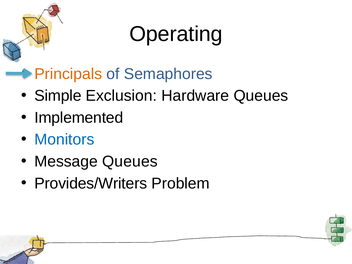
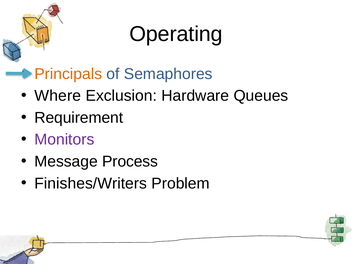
Simple: Simple -> Where
Implemented: Implemented -> Requirement
Monitors colour: blue -> purple
Message Queues: Queues -> Process
Provides/Writers: Provides/Writers -> Finishes/Writers
